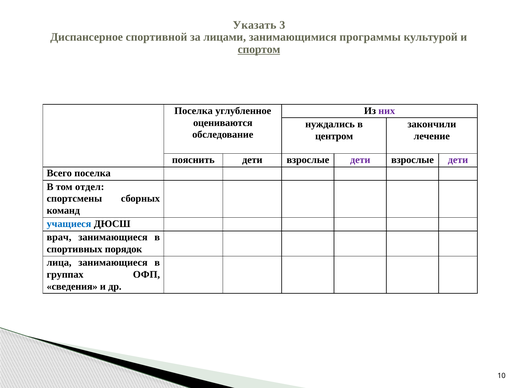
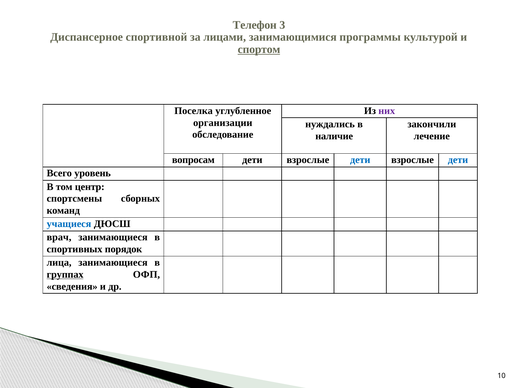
Указать: Указать -> Телефон
оцениваются: оцениваются -> организации
центром: центром -> наличие
пояснить: пояснить -> вопросам
дети at (360, 160) colour: purple -> blue
дети at (458, 160) colour: purple -> blue
Всего поселка: поселка -> уровень
отдел: отдел -> центр
группах underline: none -> present
